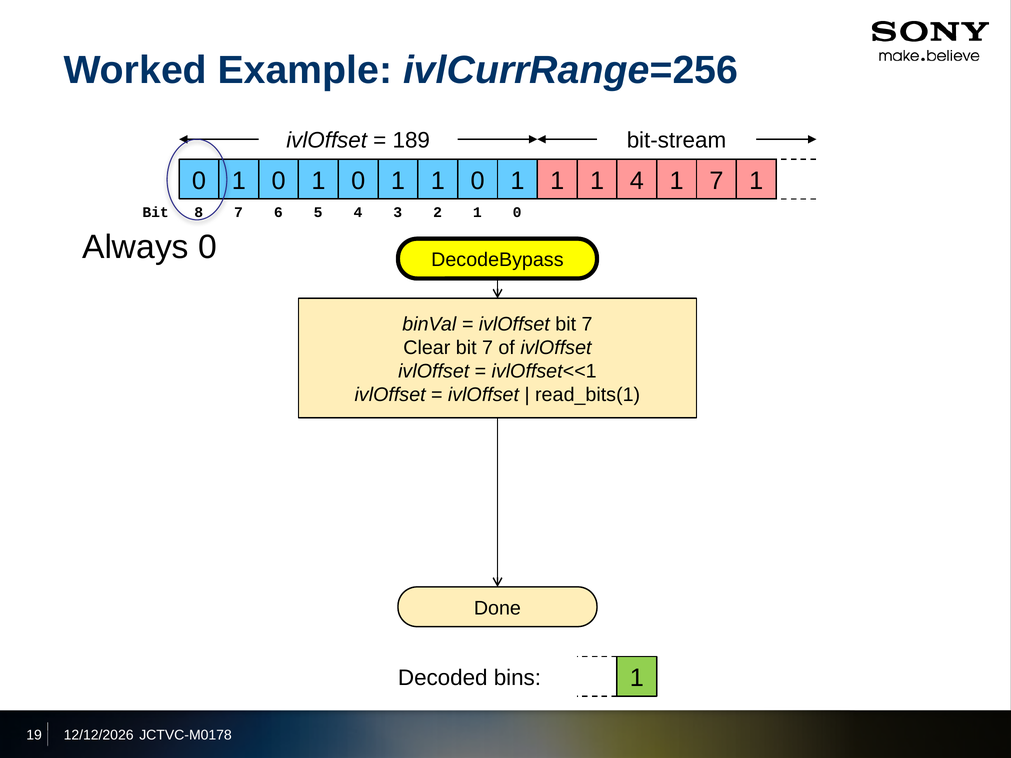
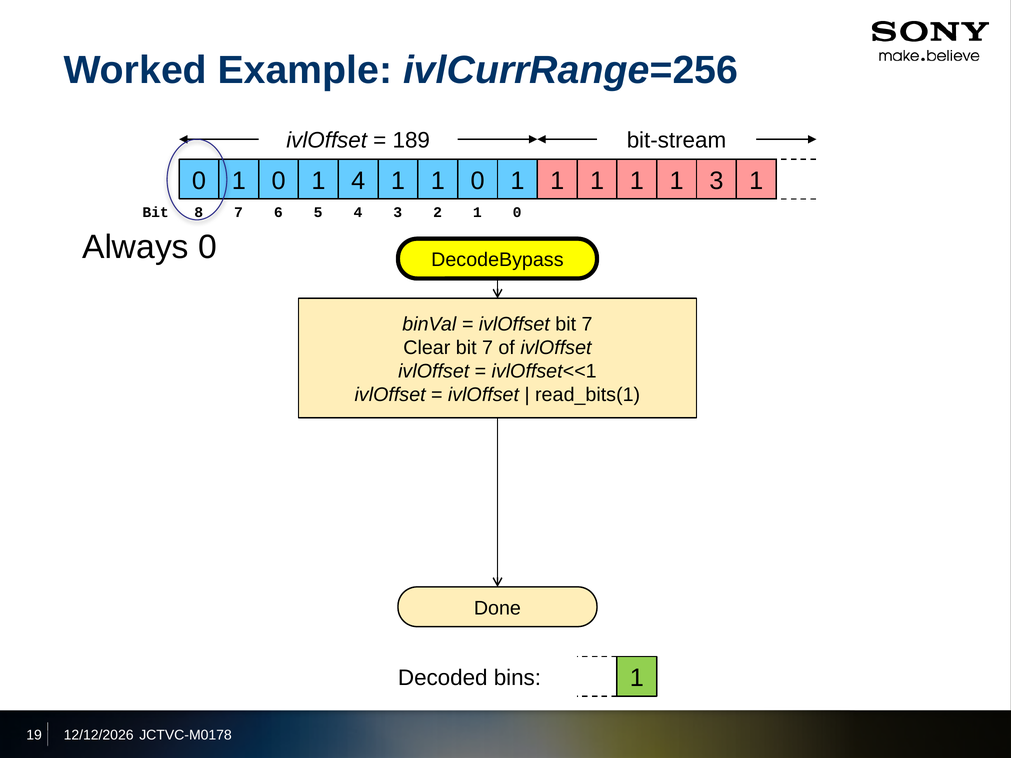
1 0 1 0: 0 -> 4
4 at (637, 181): 4 -> 1
1 7: 7 -> 3
